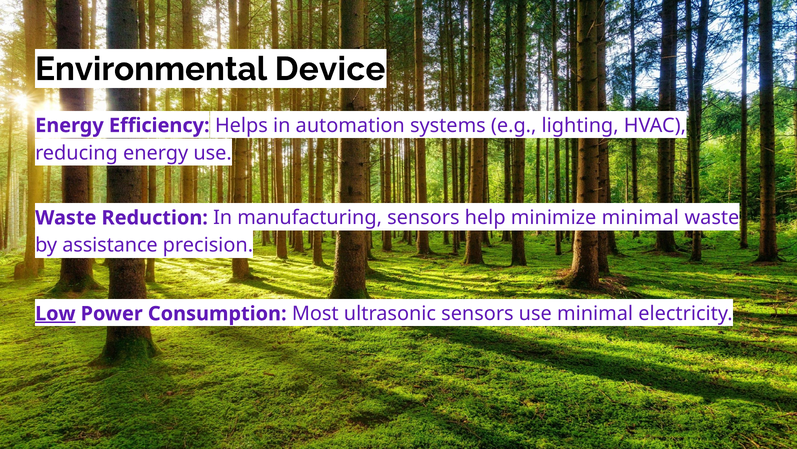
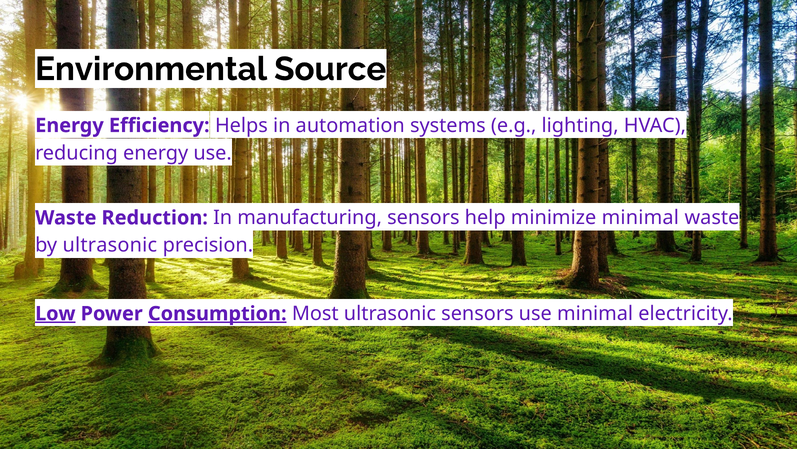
Device: Device -> Source
by assistance: assistance -> ultrasonic
Consumption underline: none -> present
